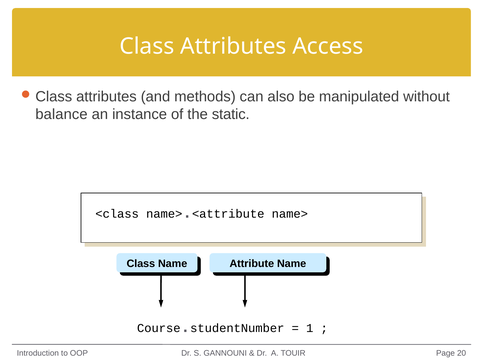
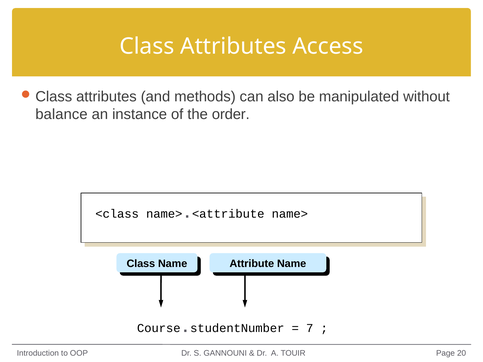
static: static -> order
1: 1 -> 7
